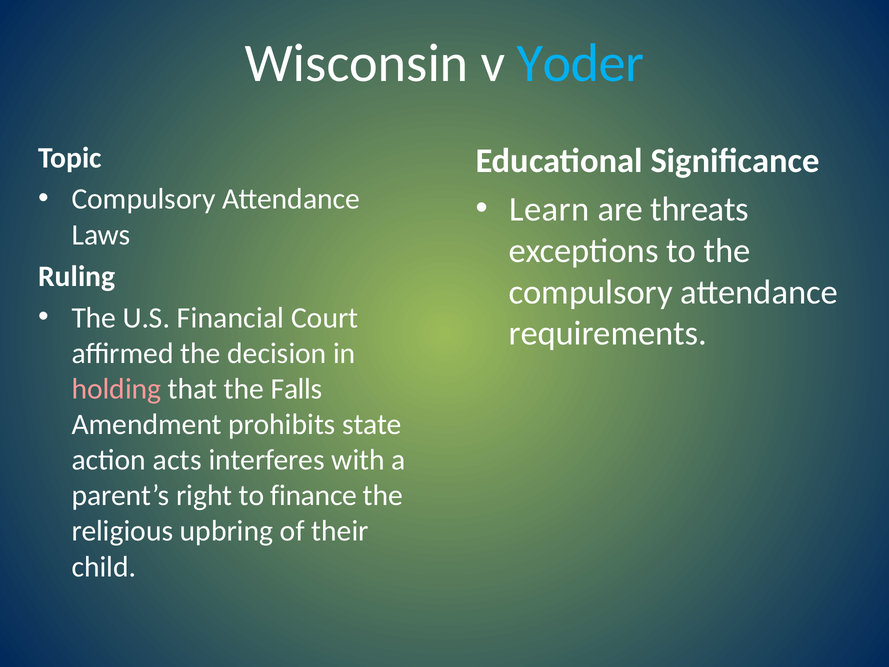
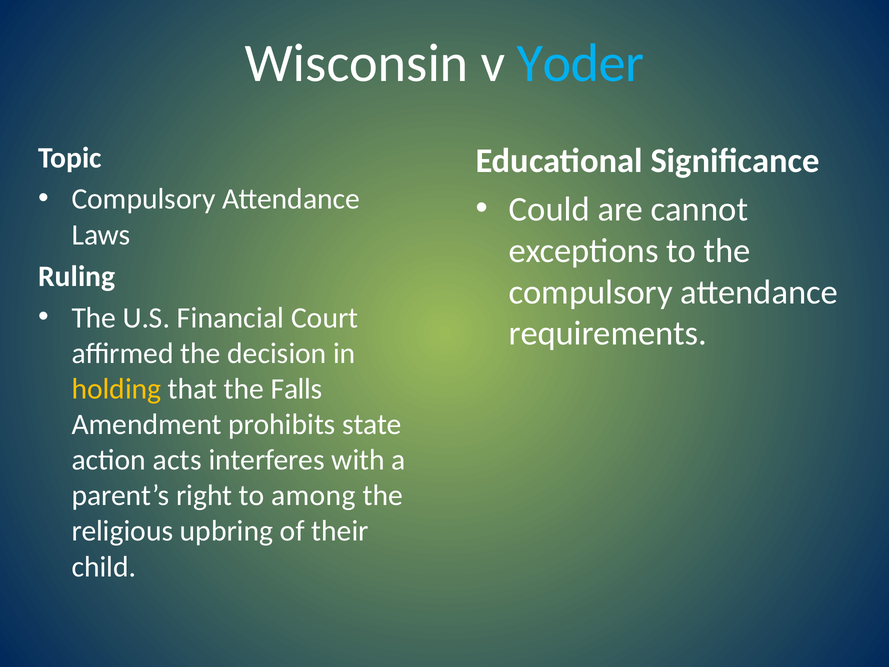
Learn: Learn -> Could
threats: threats -> cannot
holding colour: pink -> yellow
finance: finance -> among
